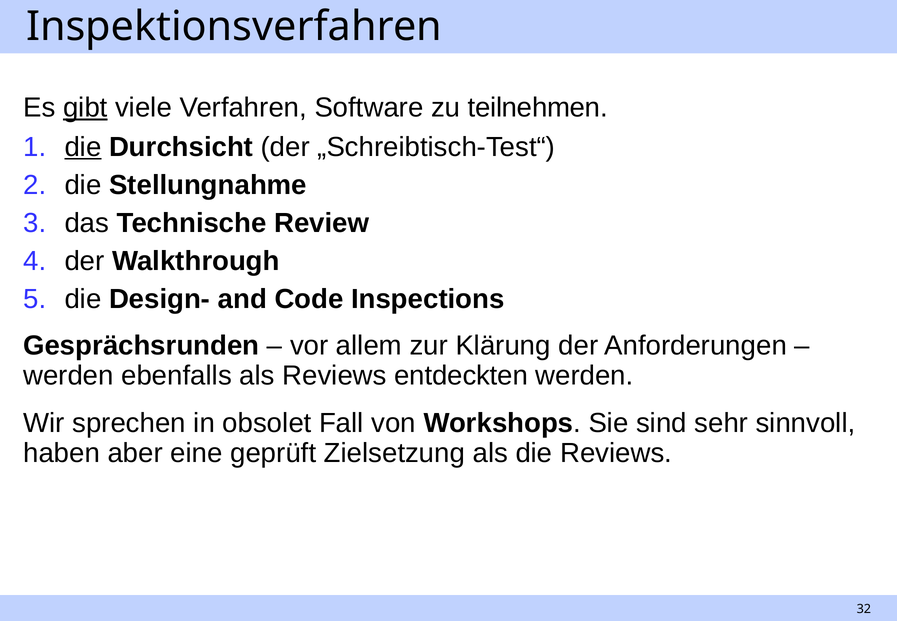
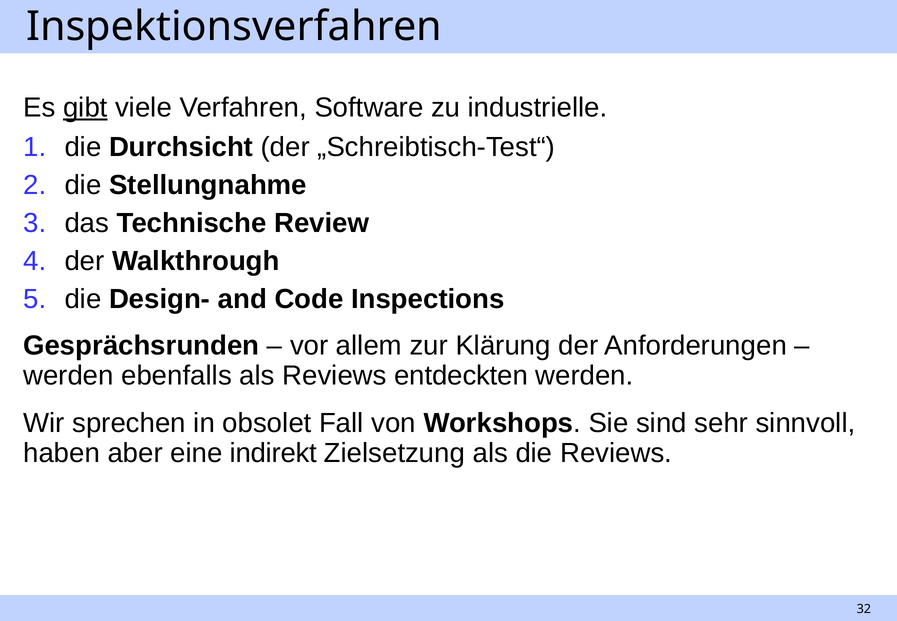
teilnehmen: teilnehmen -> industrielle
die at (83, 147) underline: present -> none
geprüft: geprüft -> indirekt
